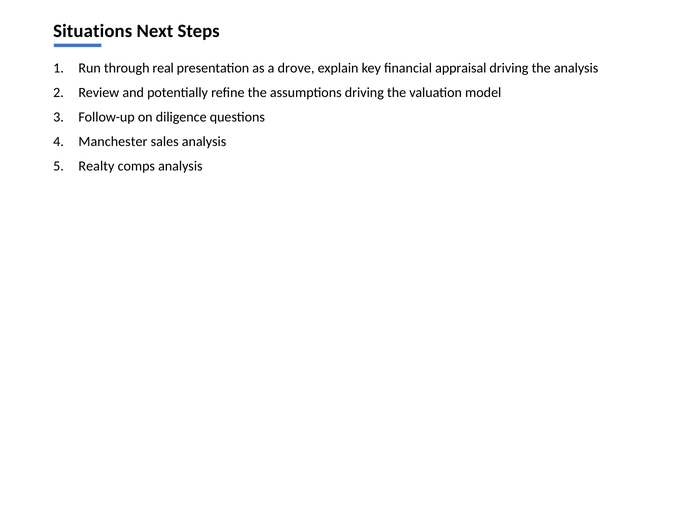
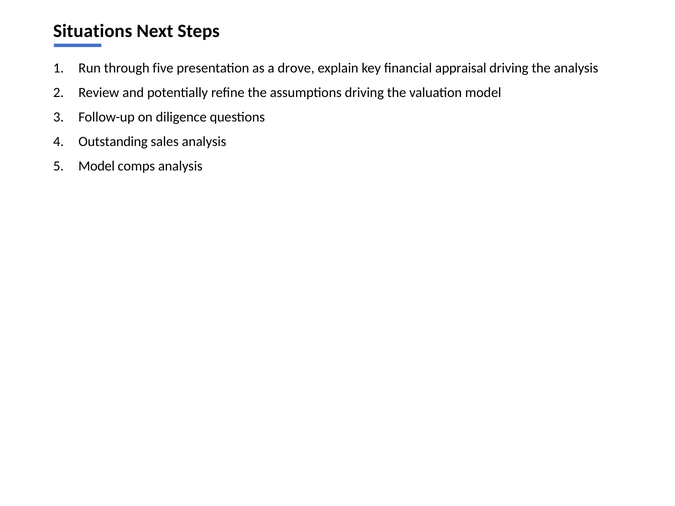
real: real -> five
Manchester: Manchester -> Outstanding
Realty at (96, 166): Realty -> Model
